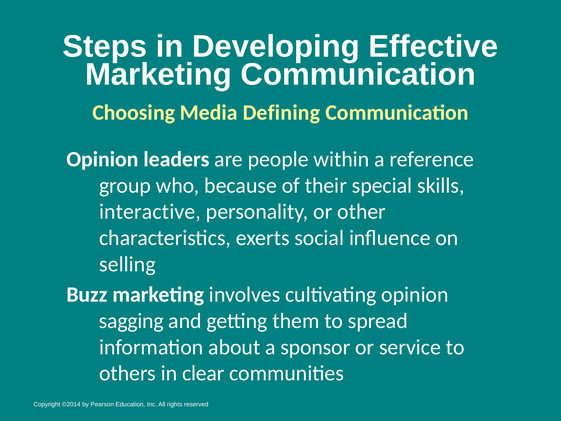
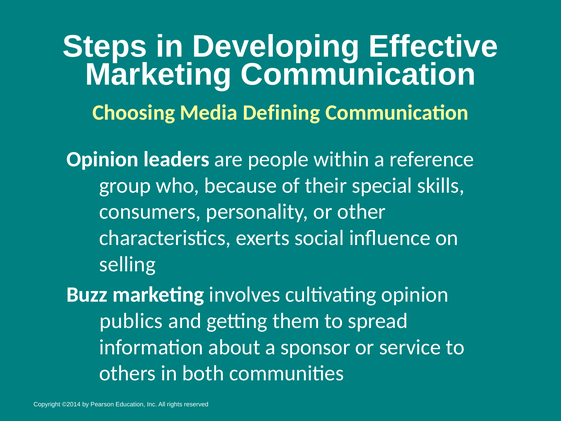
interactive: interactive -> consumers
sagging: sagging -> publics
clear: clear -> both
